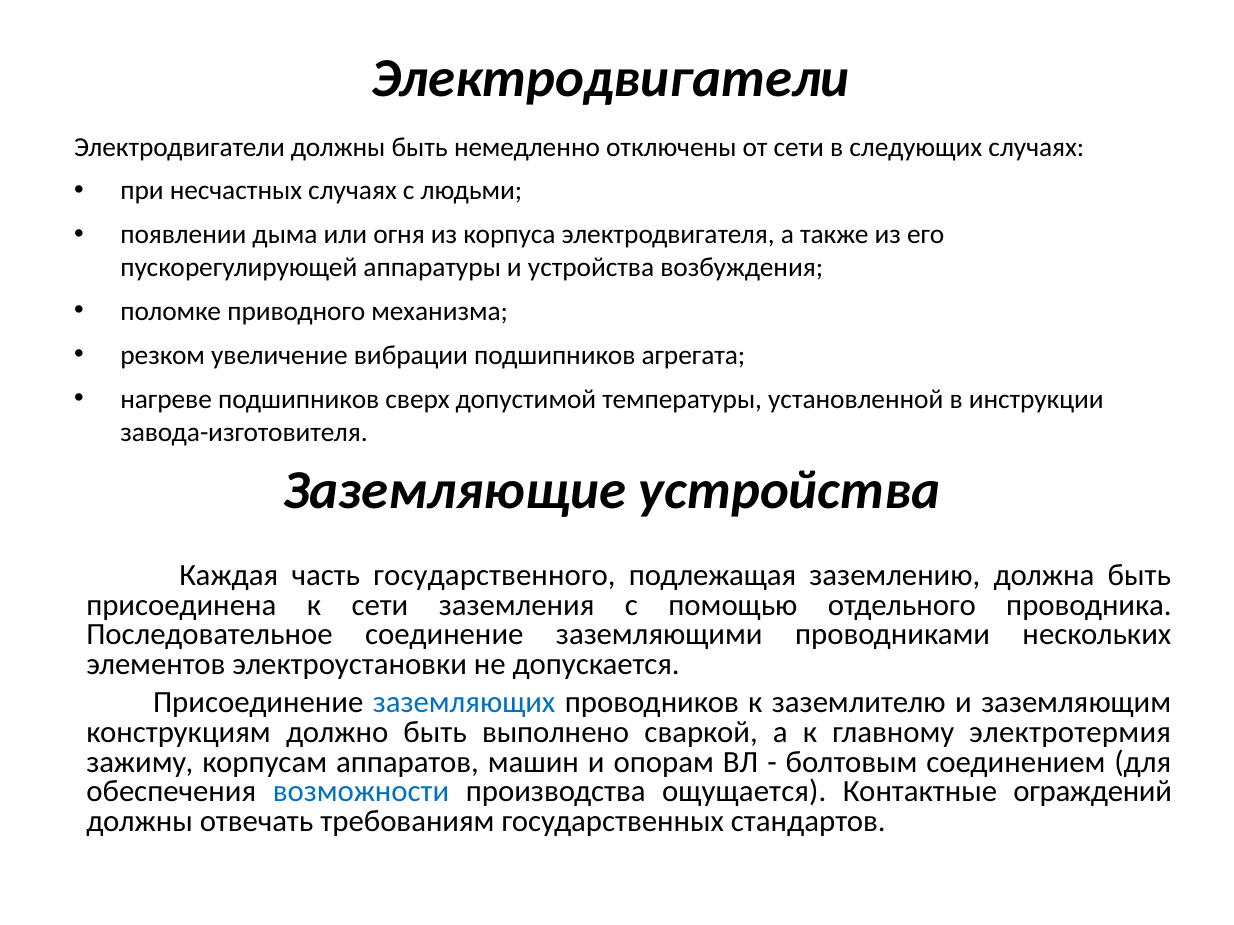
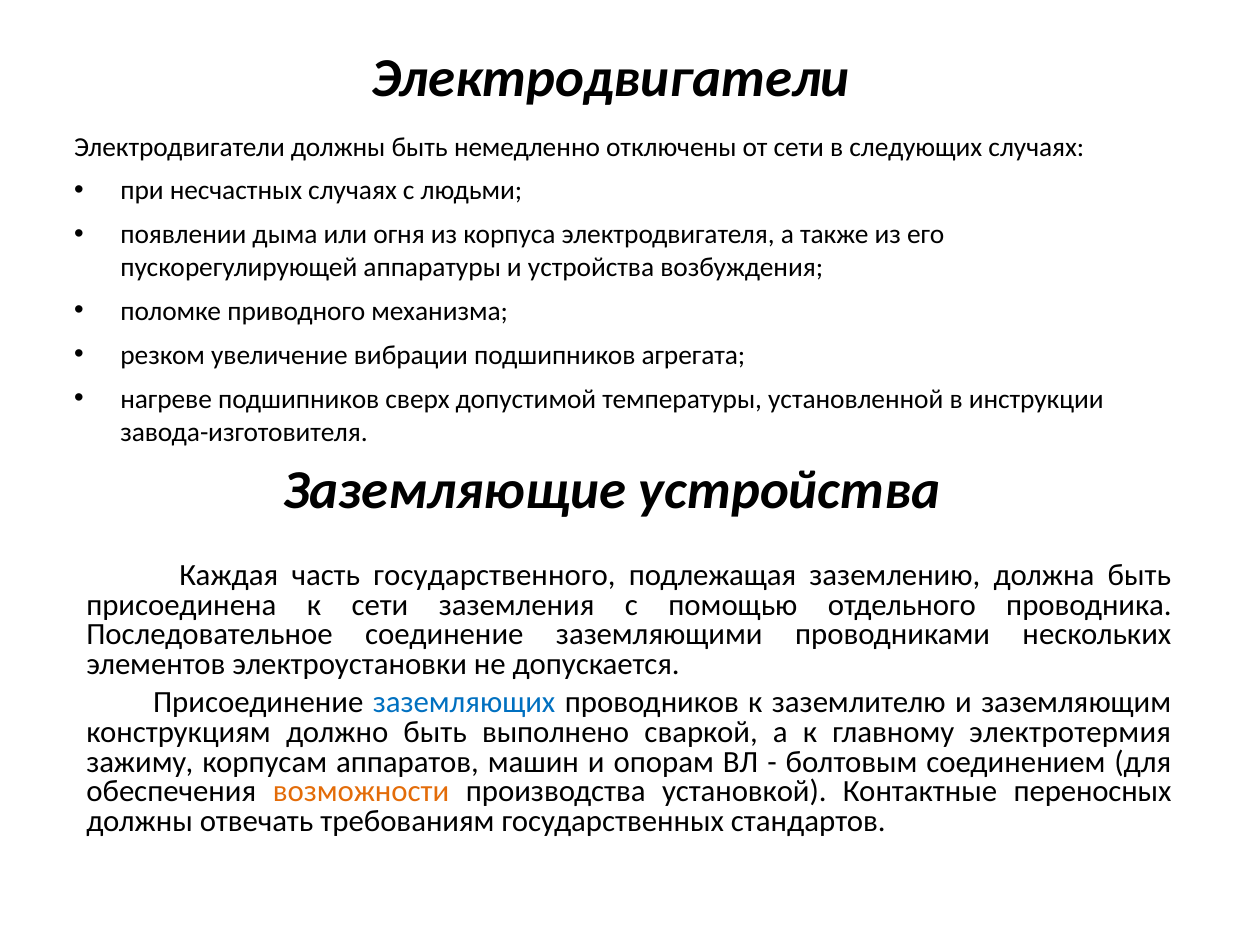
возможности colour: blue -> orange
ощущается: ощущается -> установкой
ограждений: ограждений -> переносных
